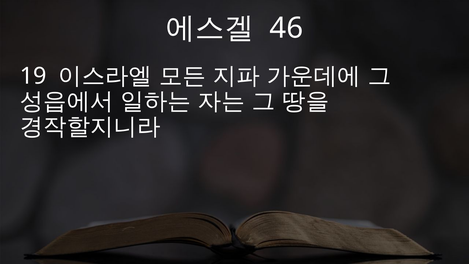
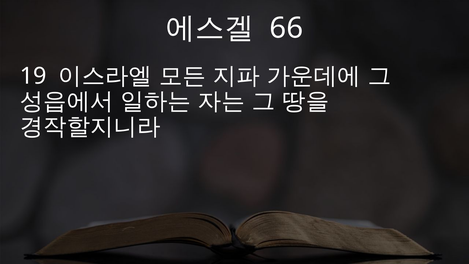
46: 46 -> 66
